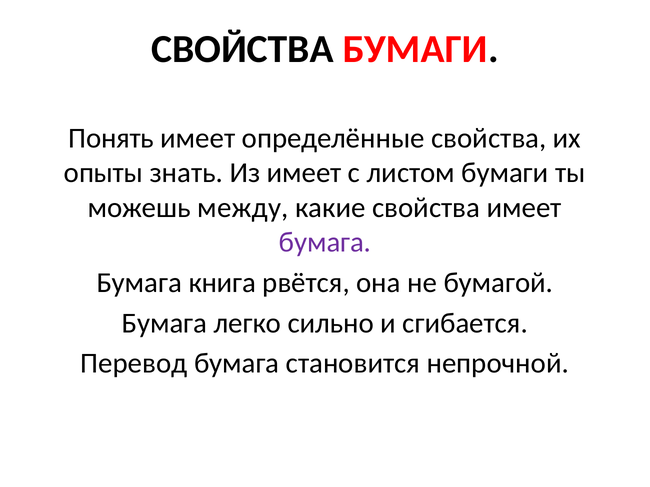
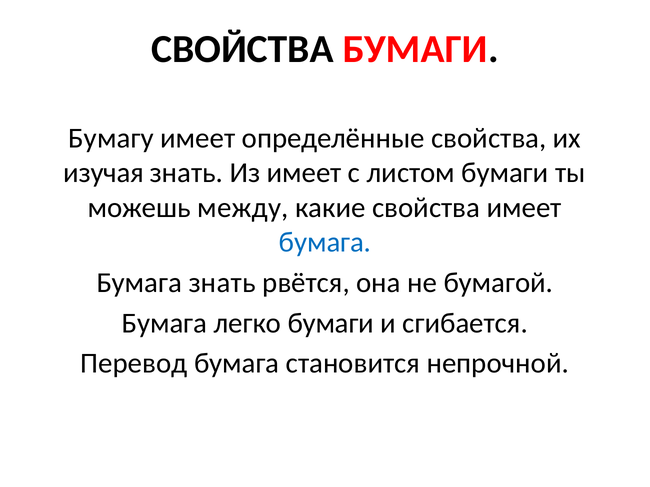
Понять: Понять -> Бумагу
опыты: опыты -> изучая
бумага at (325, 242) colour: purple -> blue
Бумага книга: книга -> знать
легко сильно: сильно -> бумаги
